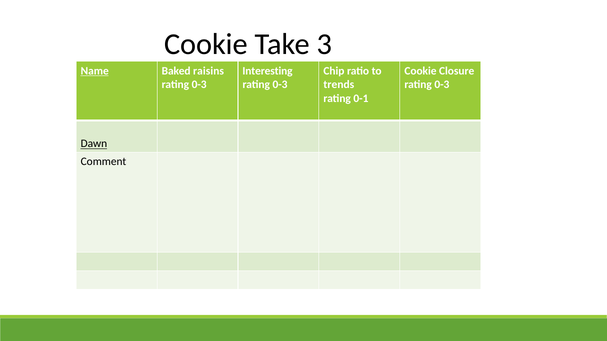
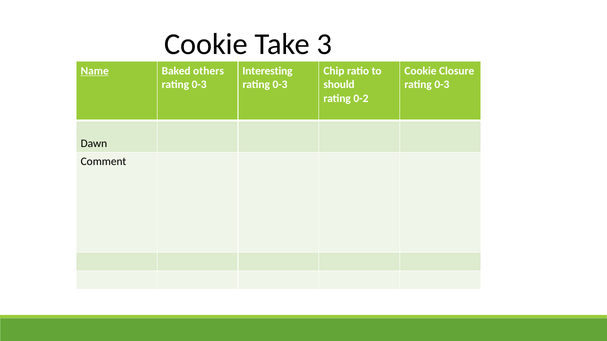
raisins: raisins -> others
trends: trends -> should
0-1: 0-1 -> 0-2
Dawn underline: present -> none
